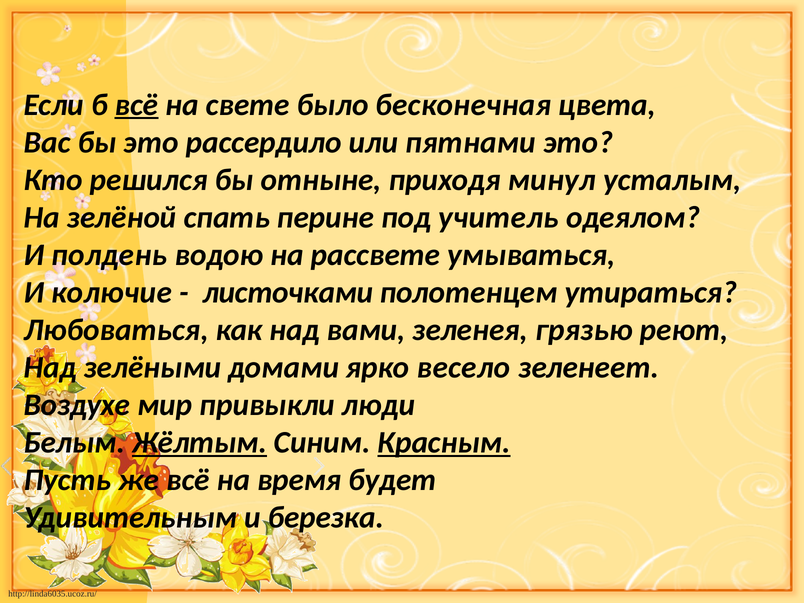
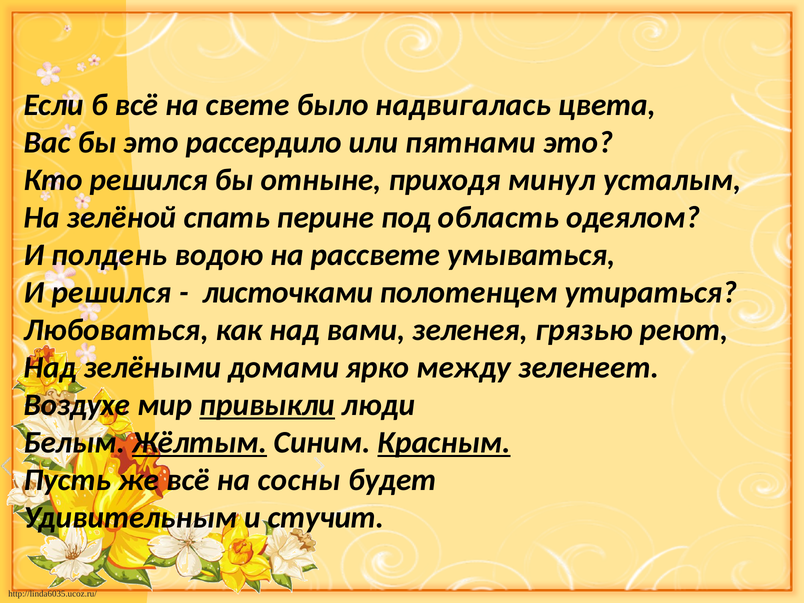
всё at (137, 105) underline: present -> none
бесконечная: бесконечная -> надвигалась
учитель: учитель -> область
И колючие: колючие -> решился
весело: весело -> между
привыкли underline: none -> present
время: время -> сосны
березка: березка -> стучит
